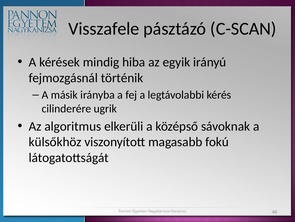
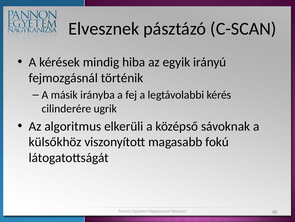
Visszafele: Visszafele -> Elvesznek
